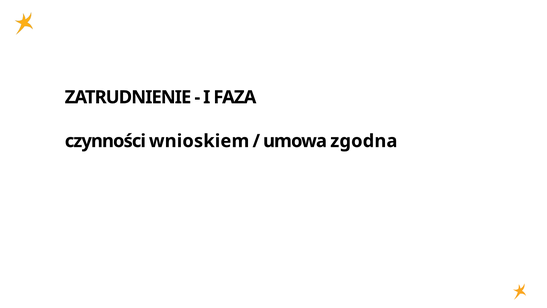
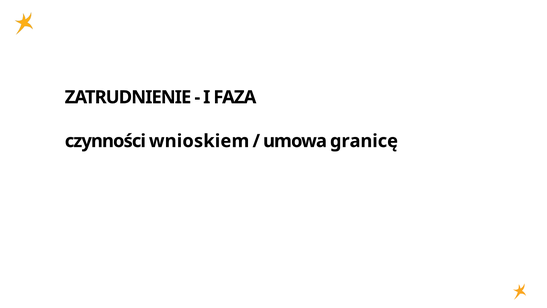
zgodna: zgodna -> granicę
